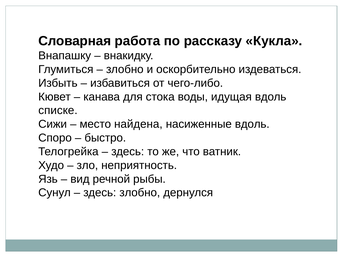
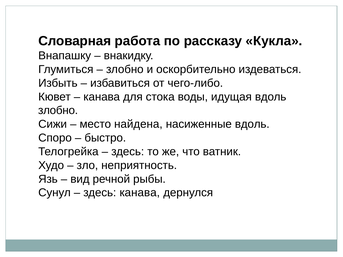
списке at (58, 111): списке -> злобно
здесь злобно: злобно -> канава
